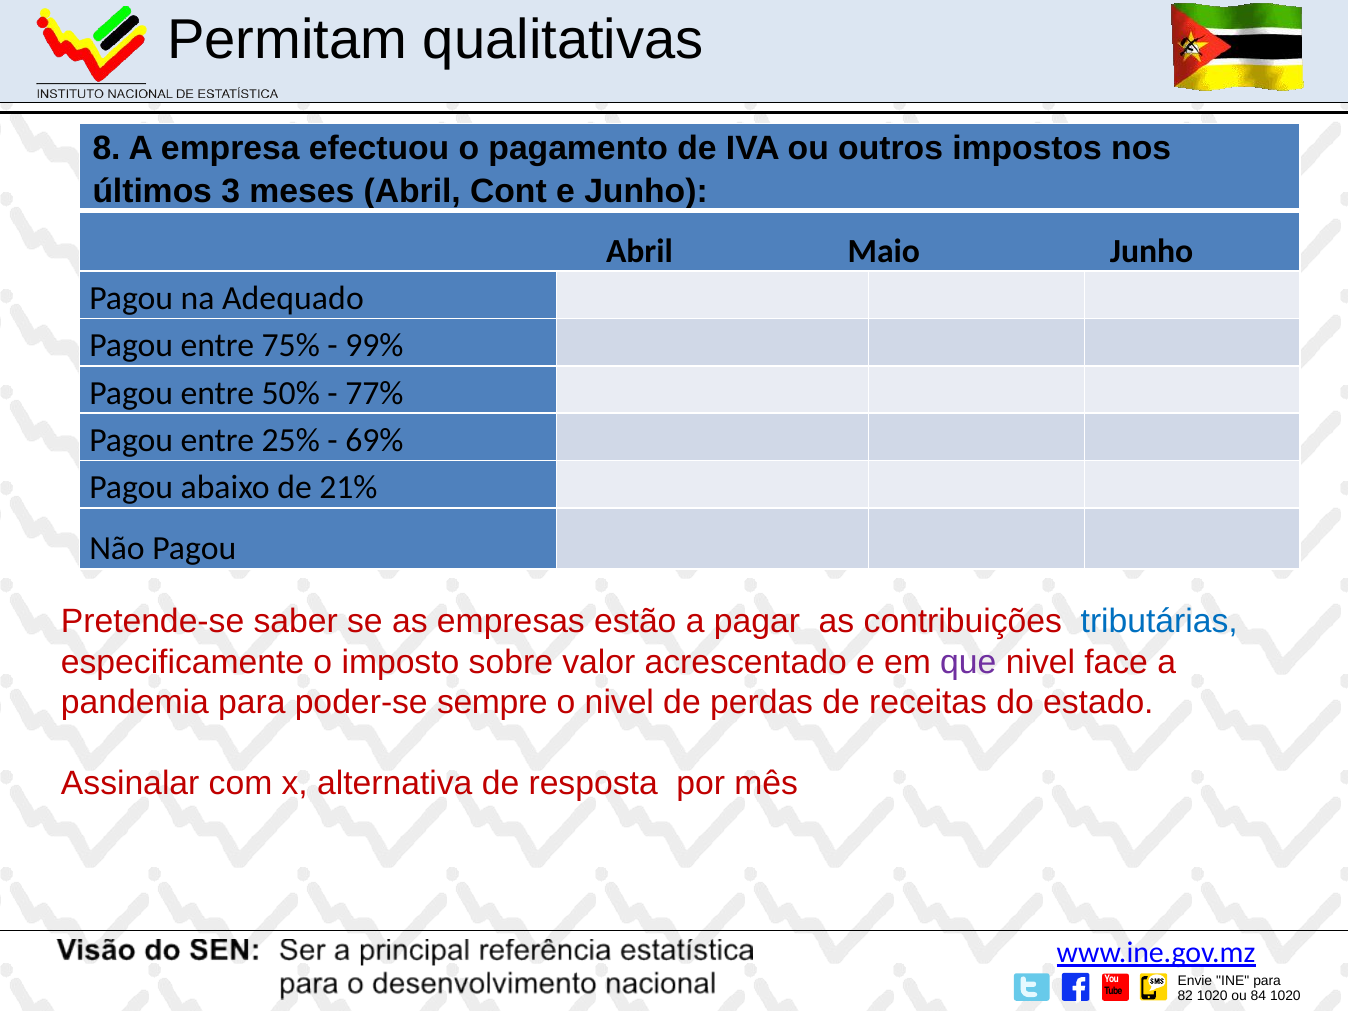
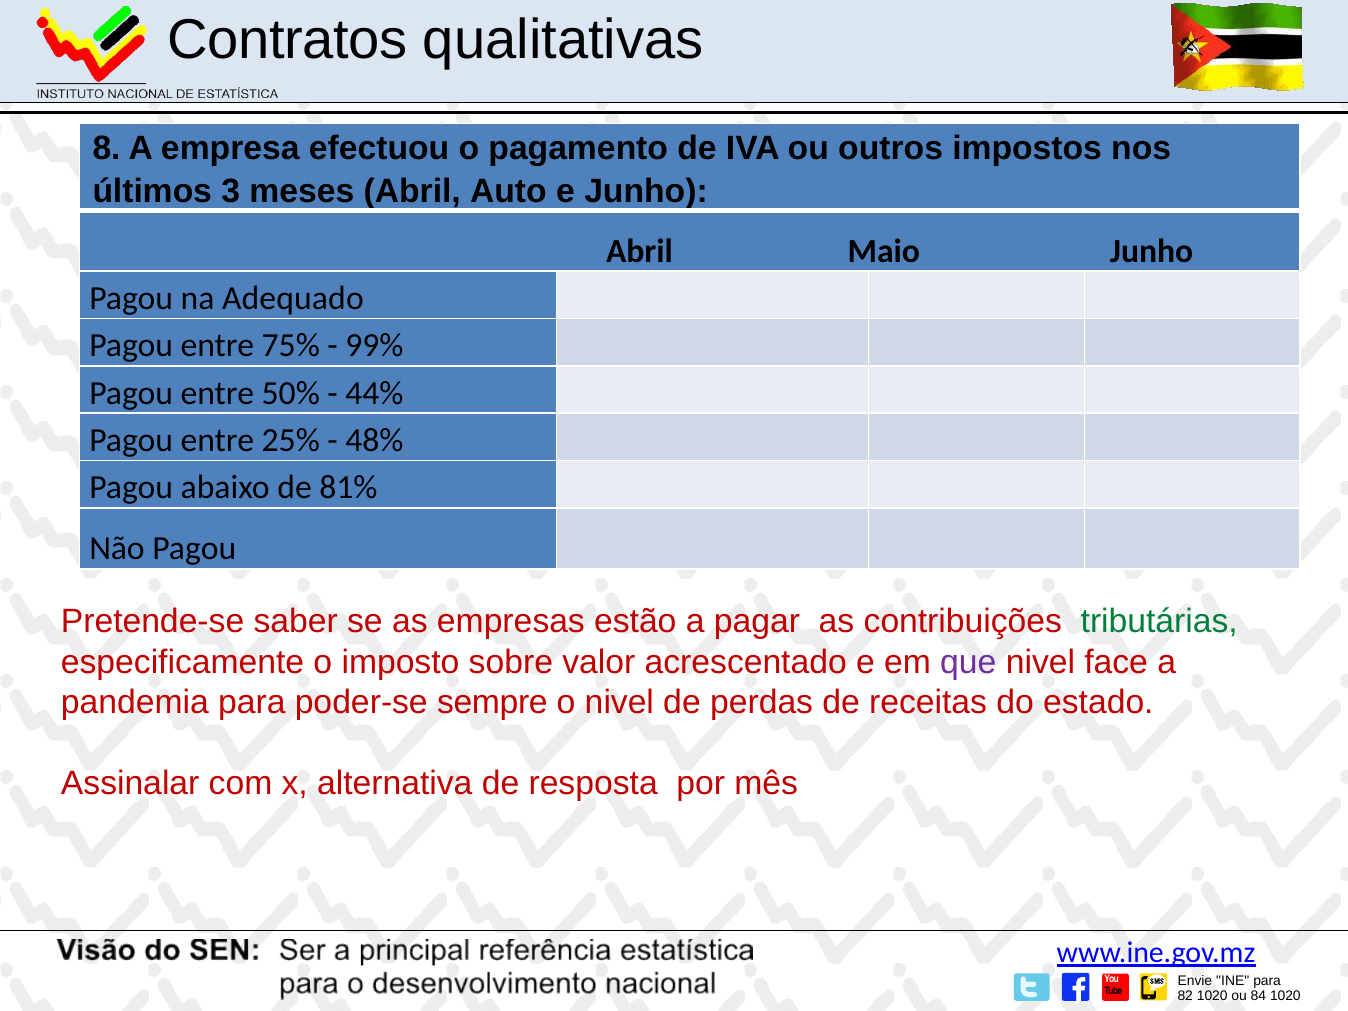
Permitam: Permitam -> Contratos
Cont: Cont -> Auto
77%: 77% -> 44%
69%: 69% -> 48%
21%: 21% -> 81%
tributárias colour: blue -> green
